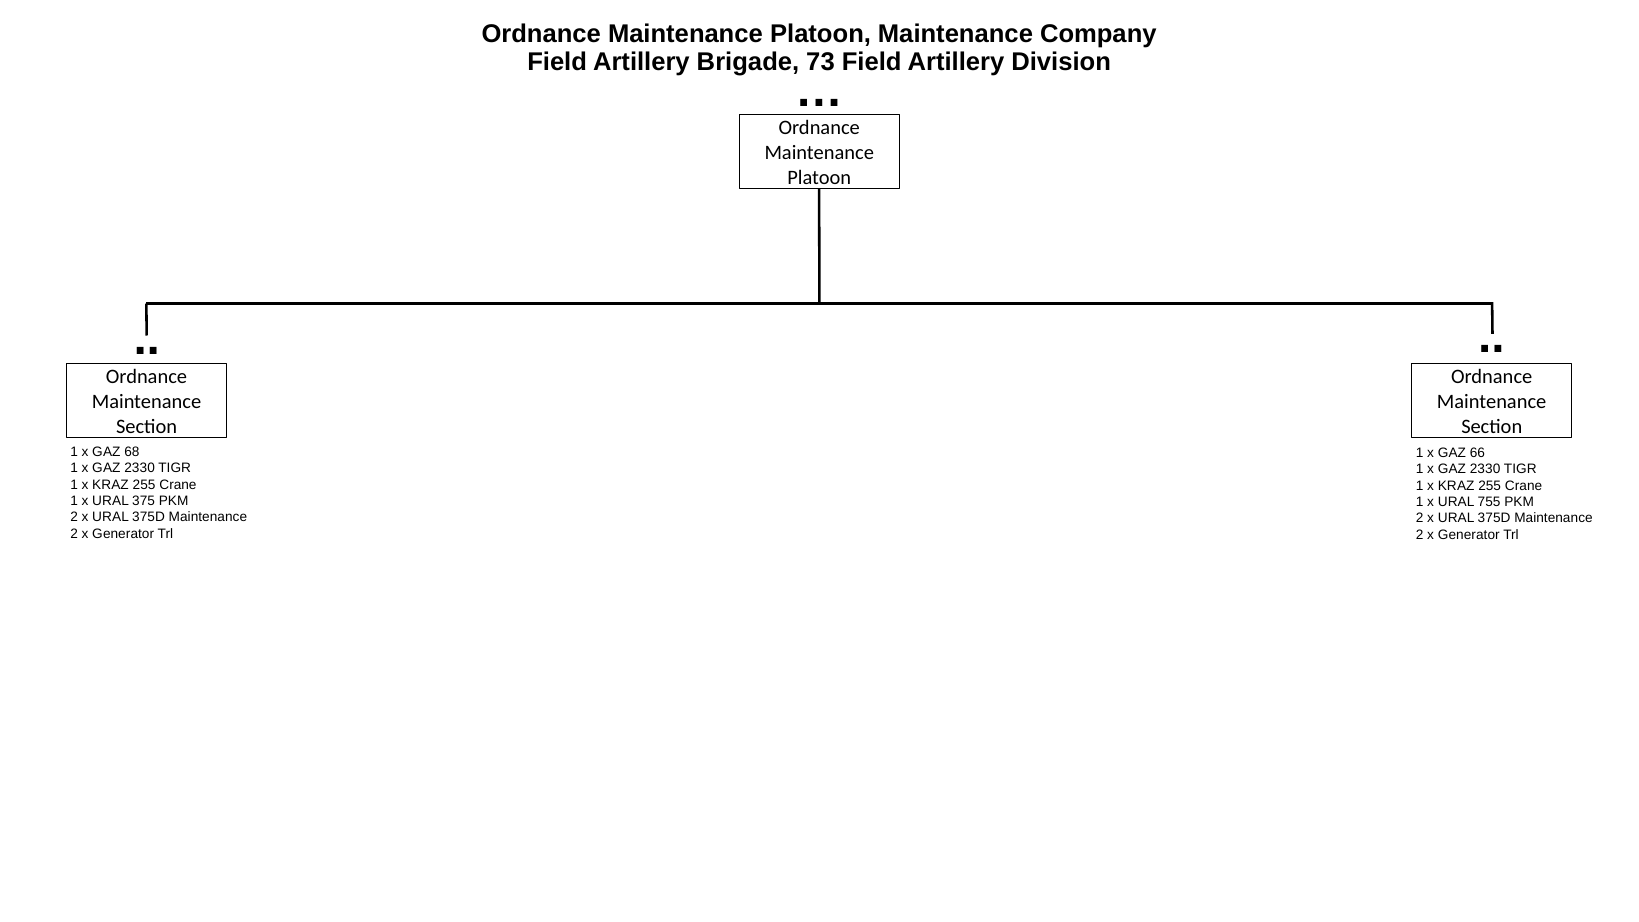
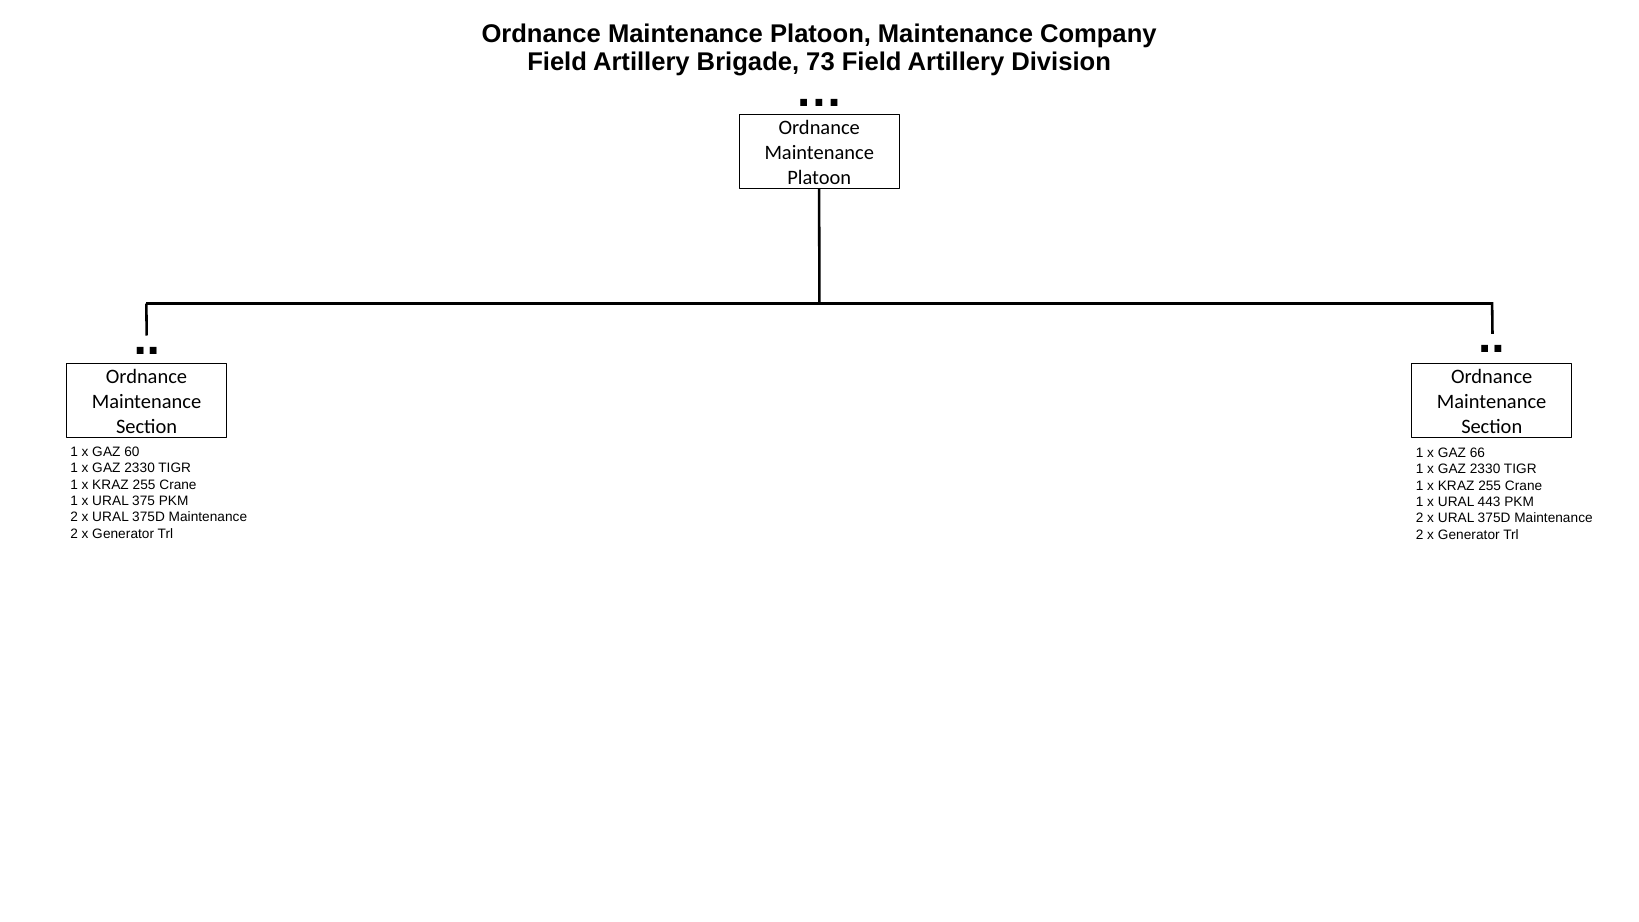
68: 68 -> 60
755: 755 -> 443
